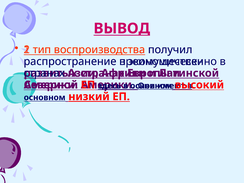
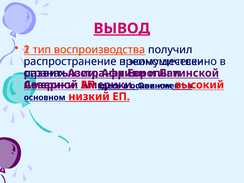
ВЫВОД underline: none -> present
